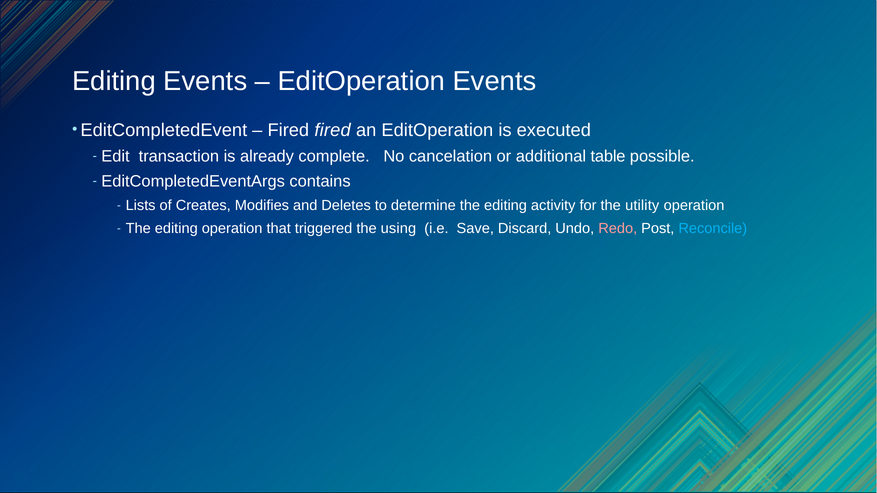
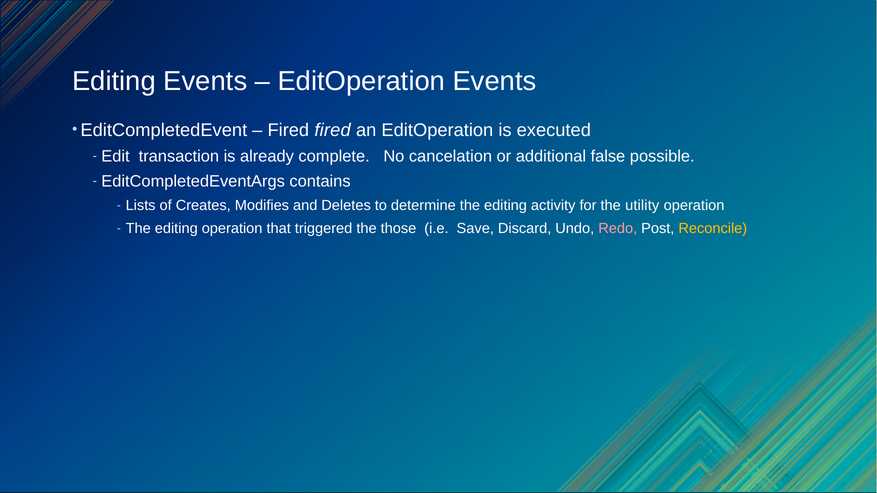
table: table -> false
using: using -> those
Reconcile colour: light blue -> yellow
